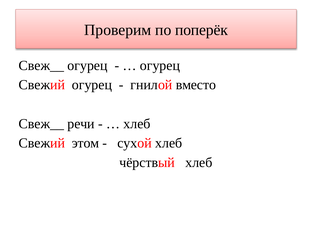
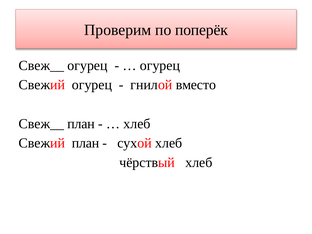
Свеж__ речи: речи -> план
Свежий этом: этом -> план
